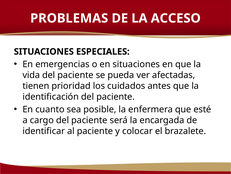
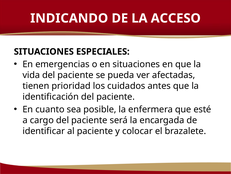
PROBLEMAS: PROBLEMAS -> INDICANDO
